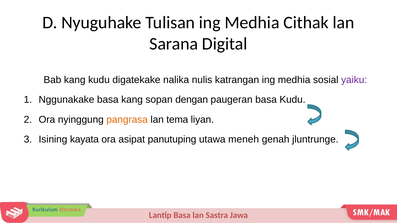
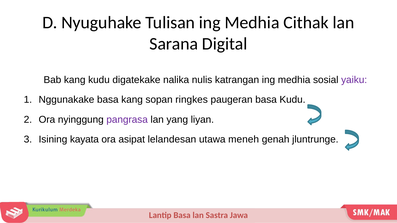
dengan: dengan -> ringkes
pangrasa colour: orange -> purple
tema: tema -> yang
panutuping: panutuping -> lelandesan
